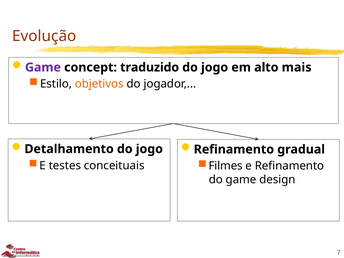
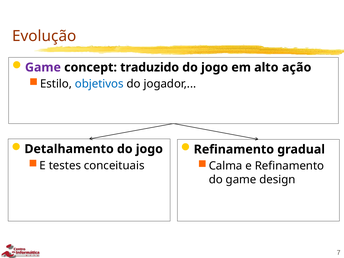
mais: mais -> ação
objetivos colour: orange -> blue
Filmes: Filmes -> Calma
